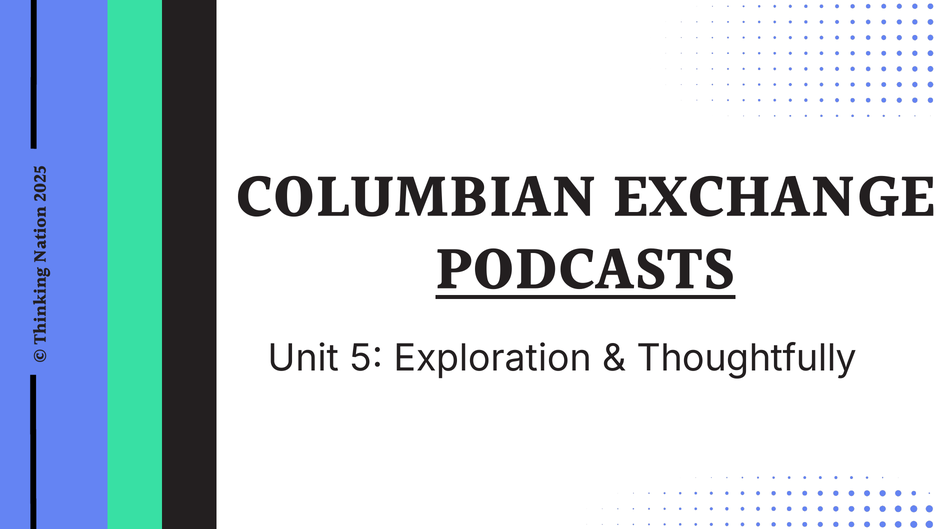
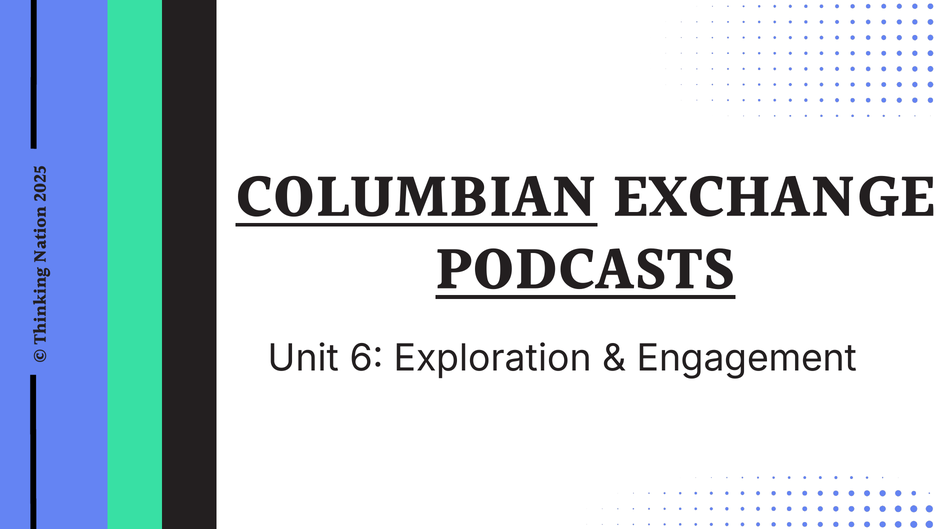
COLUMBIAN underline: none -> present
Unit 5: 5 -> 6
Thoughtfully: Thoughtfully -> Engagement
